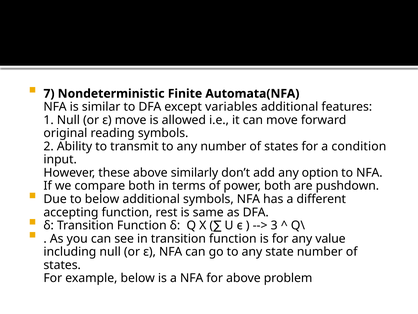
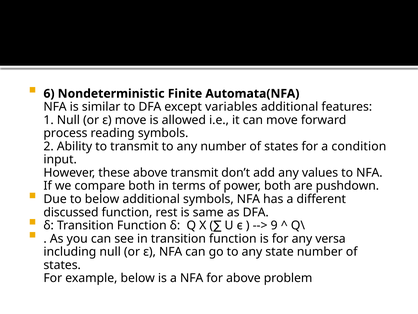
7: 7 -> 6
original: original -> process
above similarly: similarly -> transmit
option: option -> values
accepting: accepting -> discussed
3: 3 -> 9
value: value -> versa
